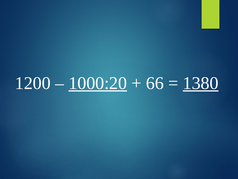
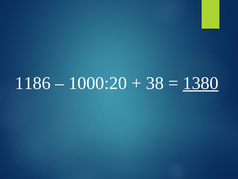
1200: 1200 -> 1186
1000:20 underline: present -> none
66: 66 -> 38
